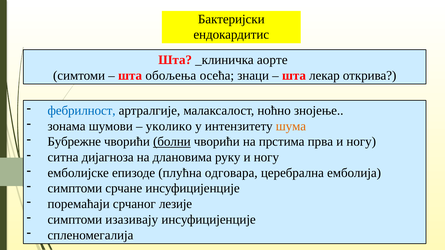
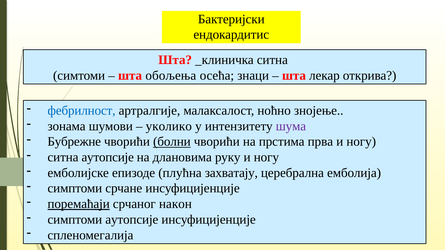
_клиничка аорте: аорте -> ситна
шума colour: orange -> purple
ситна дијагноза: дијагноза -> аутопсије
одговара: одговара -> захватају
поремаћаји underline: none -> present
лезије: лезије -> након
симптоми изазивају: изазивају -> аутопсије
